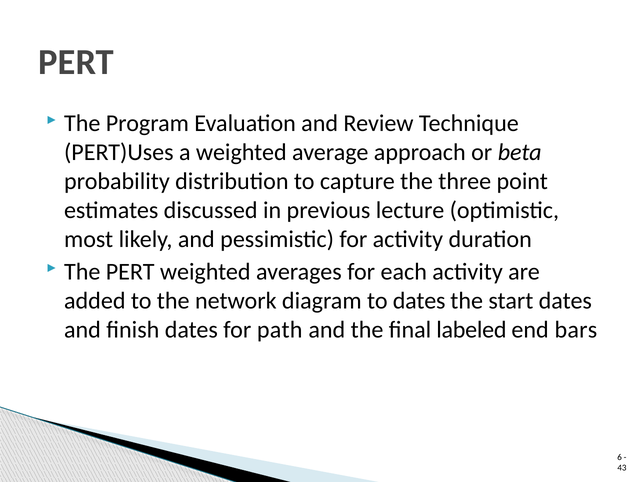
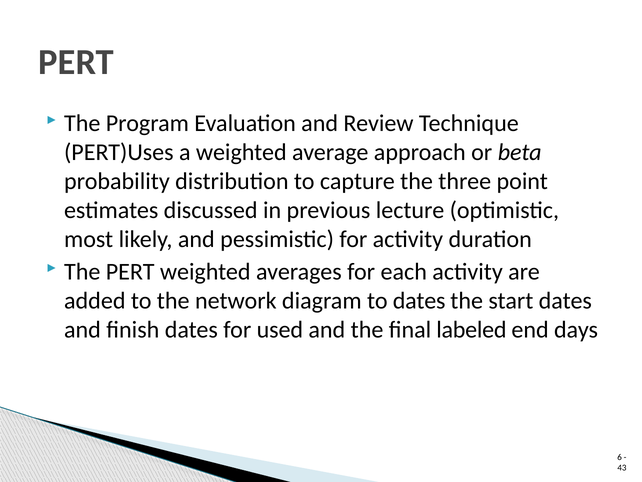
path: path -> used
bars: bars -> days
